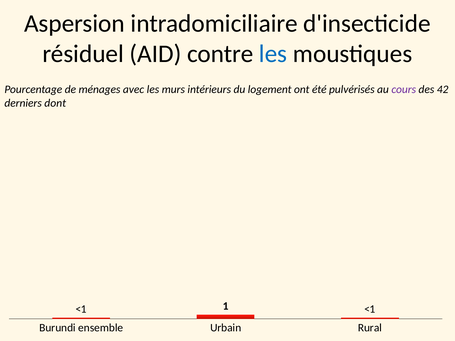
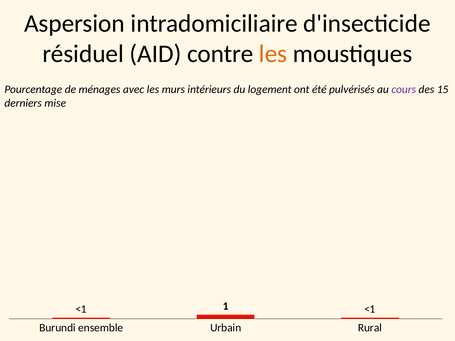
les at (273, 54) colour: blue -> orange
42: 42 -> 15
dont: dont -> mise
